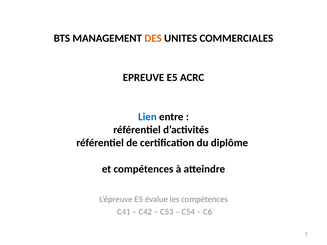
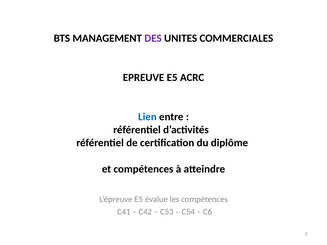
DES colour: orange -> purple
